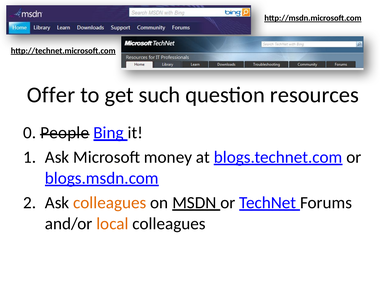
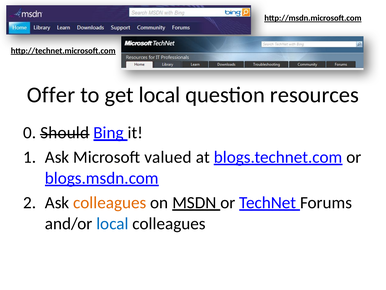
get such: such -> local
People: People -> Should
money: money -> valued
local at (112, 223) colour: orange -> blue
